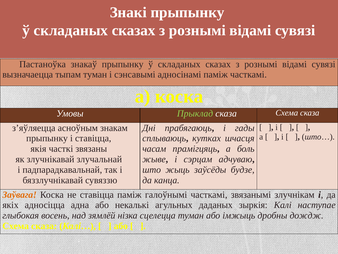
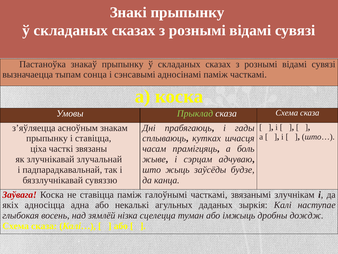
тыпам туман: туман -> сонца
якія: якія -> ціха
Заўвага colour: orange -> red
